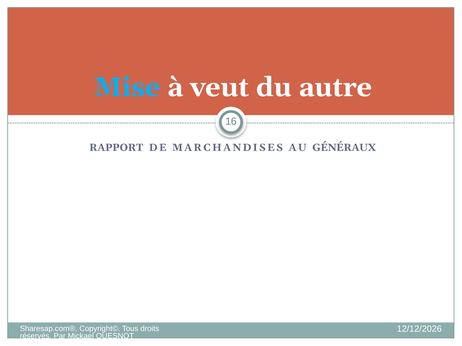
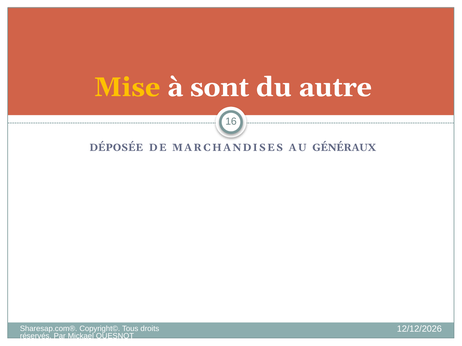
Mise colour: light blue -> yellow
veut: veut -> sont
RAPPORT: RAPPORT -> DÉPOSÉE
